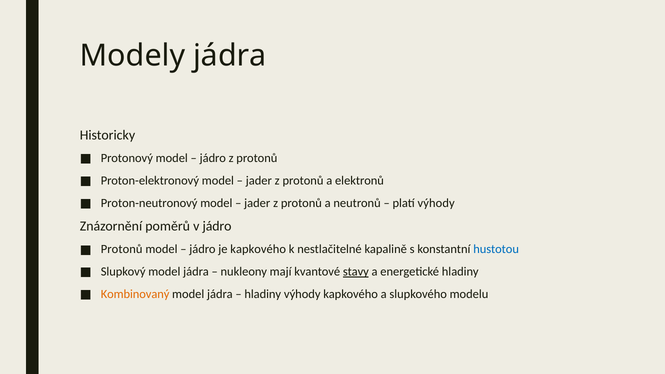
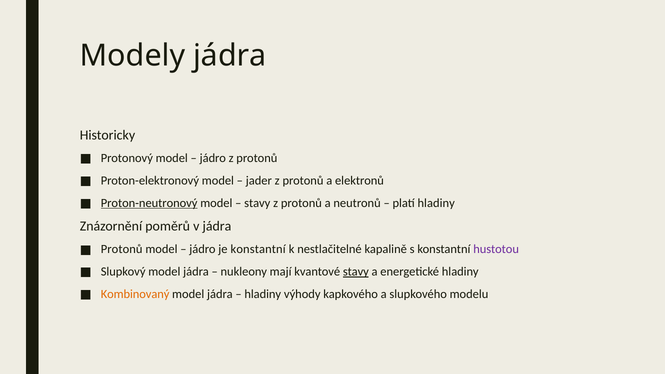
Proton-neutronový underline: none -> present
jader at (257, 203): jader -> stavy
platí výhody: výhody -> hladiny
v jádro: jádro -> jádra
je kapkového: kapkového -> konstantní
hustotou colour: blue -> purple
